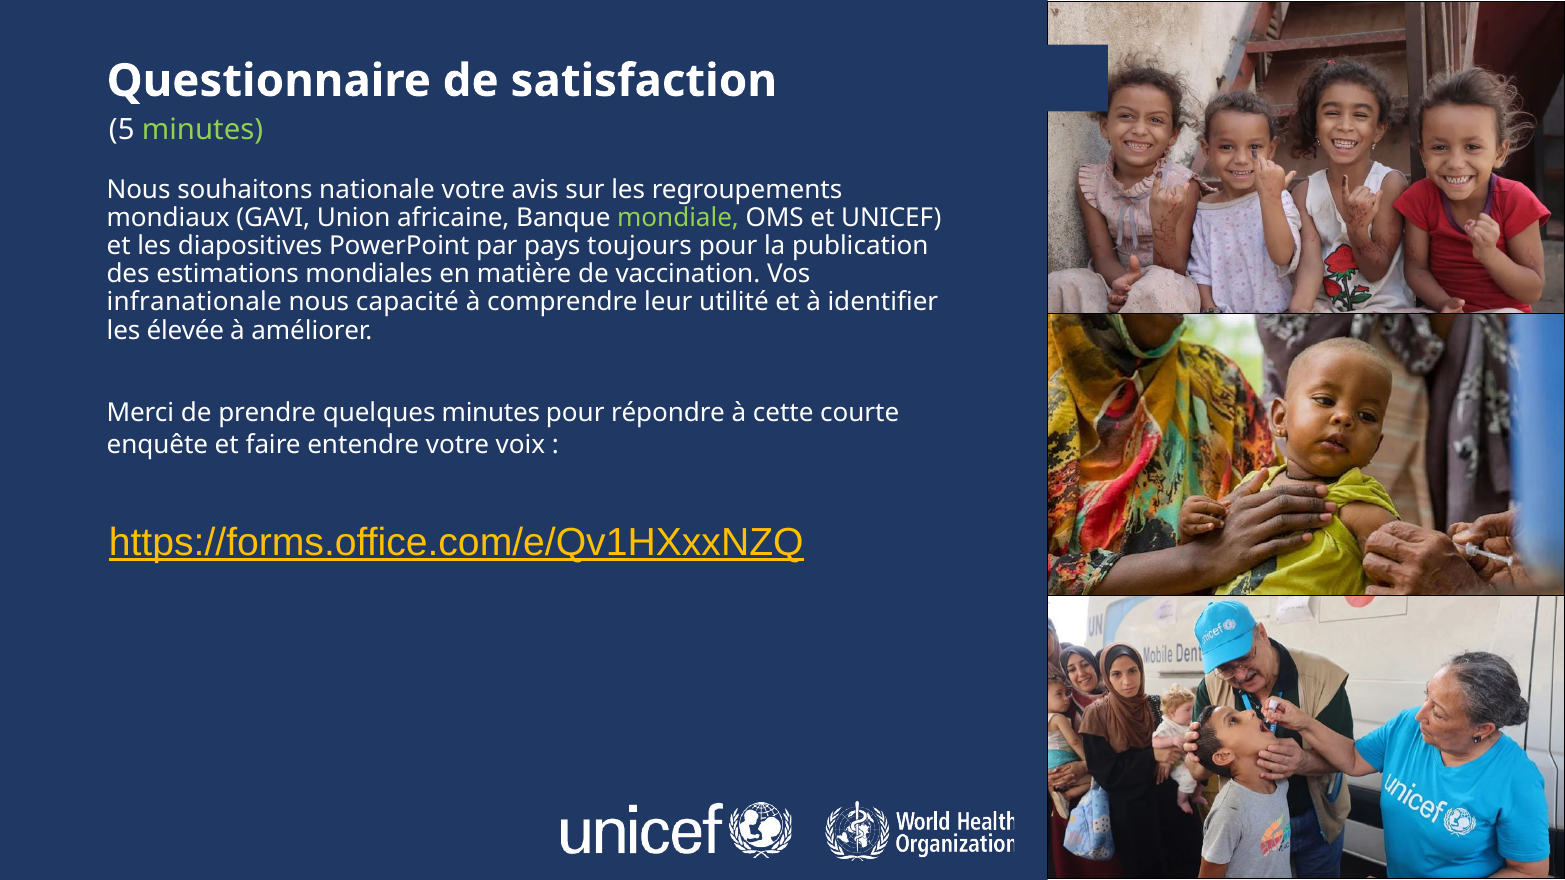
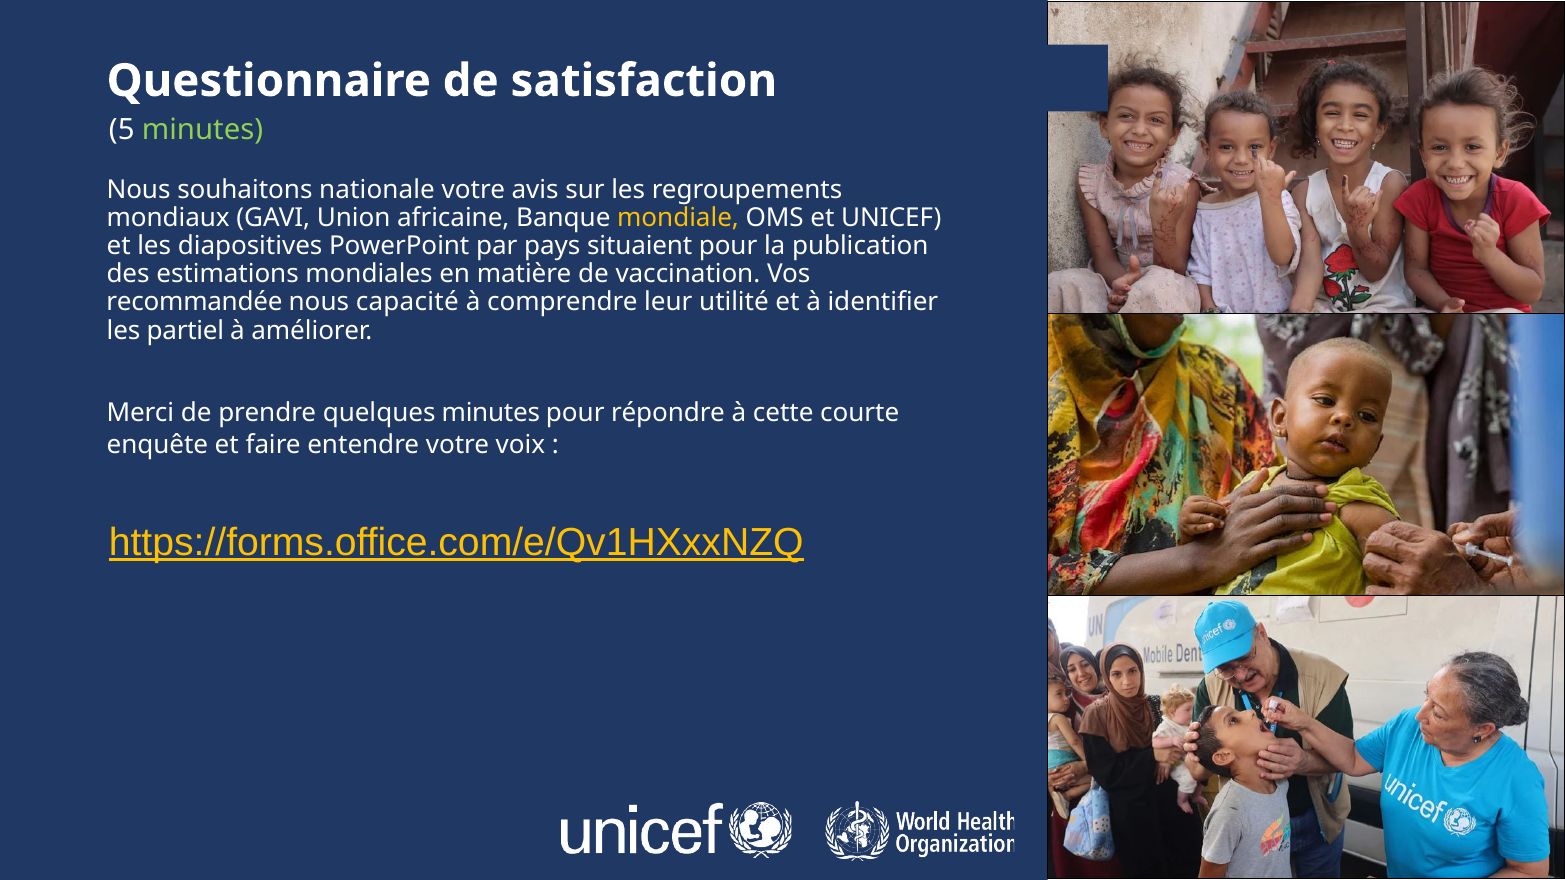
mondiale colour: light green -> yellow
toujours: toujours -> situaient
infranationale: infranationale -> recommandée
élevée: élevée -> partiel
